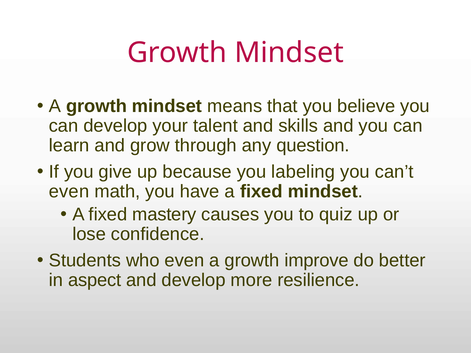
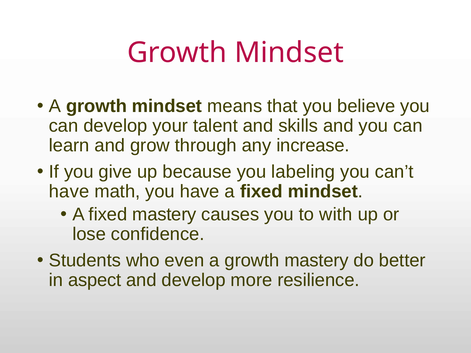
question: question -> increase
even at (69, 192): even -> have
quiz: quiz -> with
growth improve: improve -> mastery
